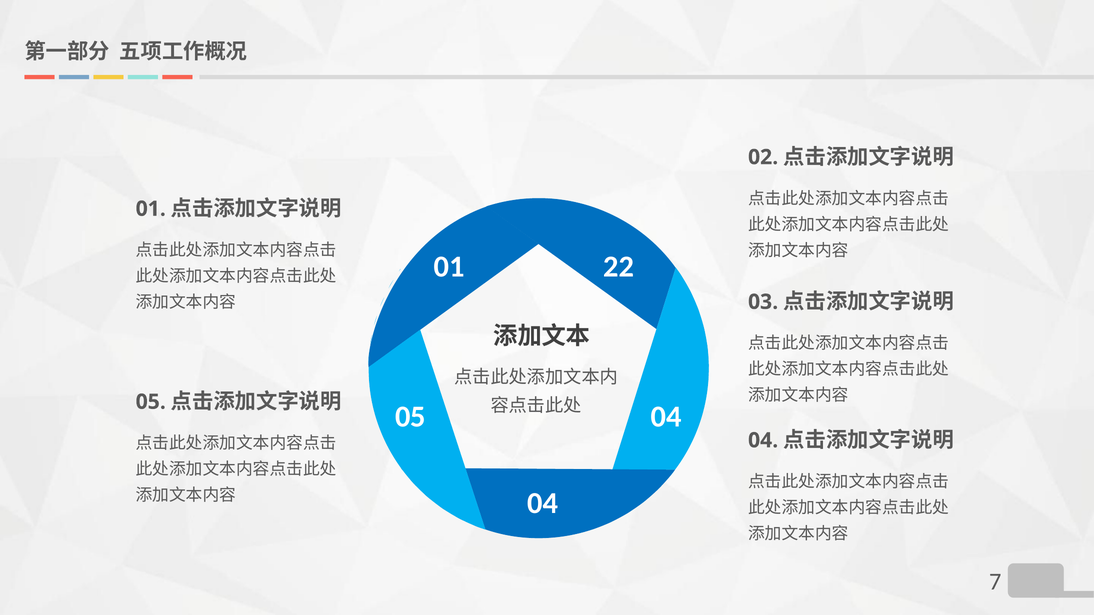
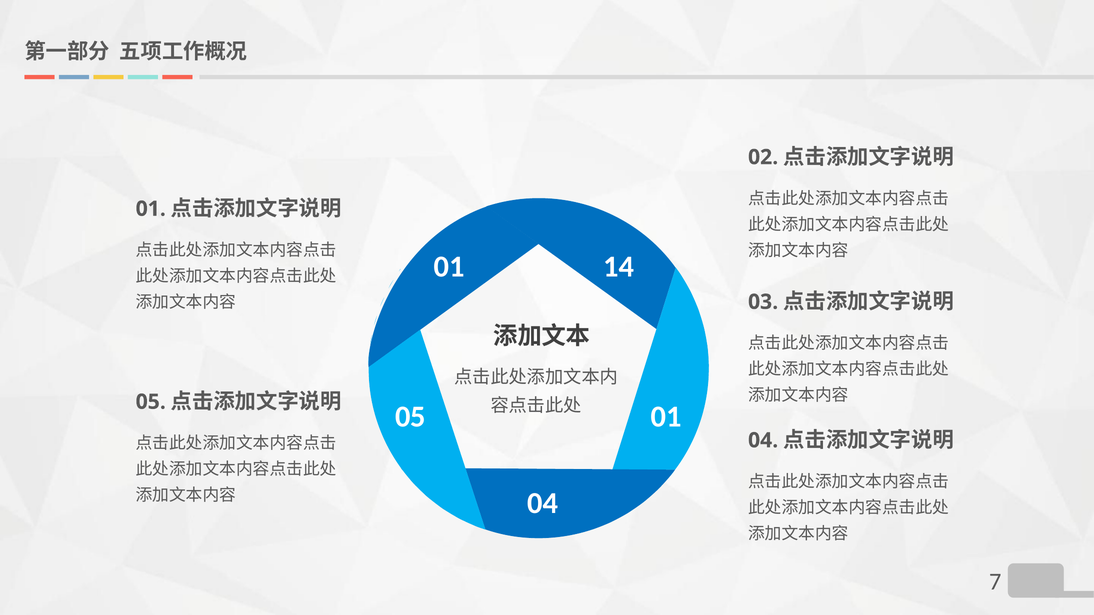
22: 22 -> 14
05 04: 04 -> 01
